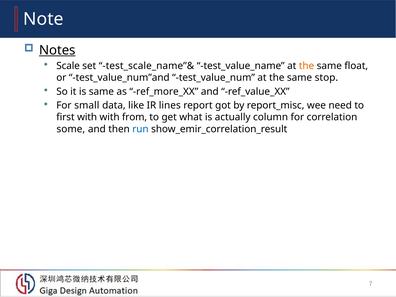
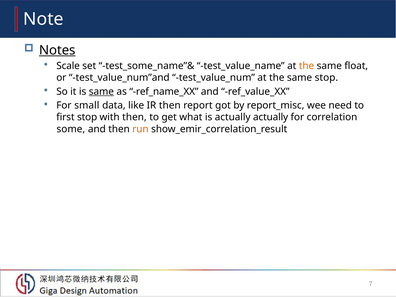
test_scale_name”&: test_scale_name”& -> test_some_name”&
same at (101, 91) underline: none -> present
ref_more_XX: ref_more_XX -> ref_name_XX
IR lines: lines -> then
first with: with -> stop
with from: from -> then
actually column: column -> actually
run colour: blue -> orange
